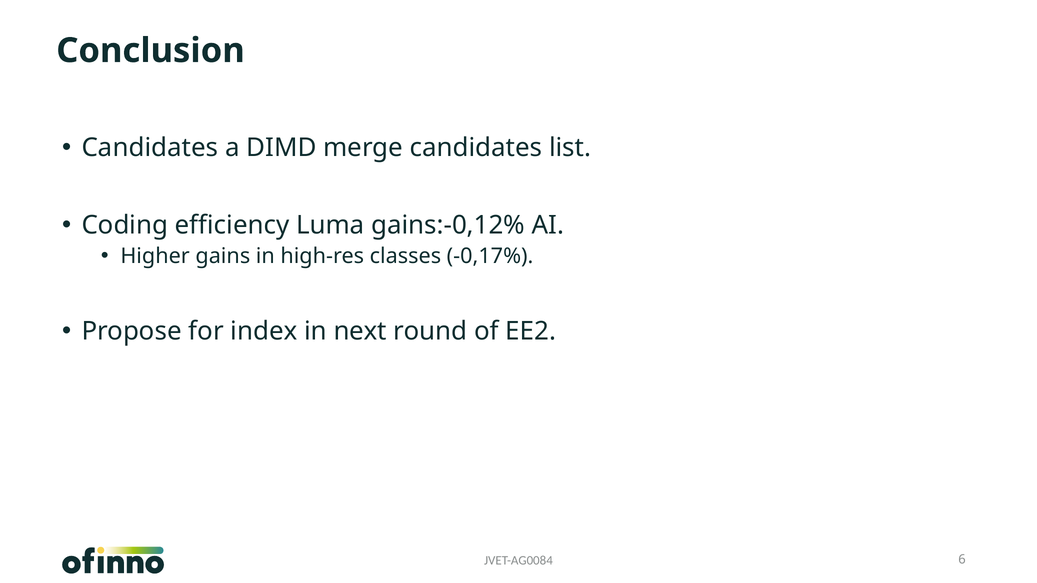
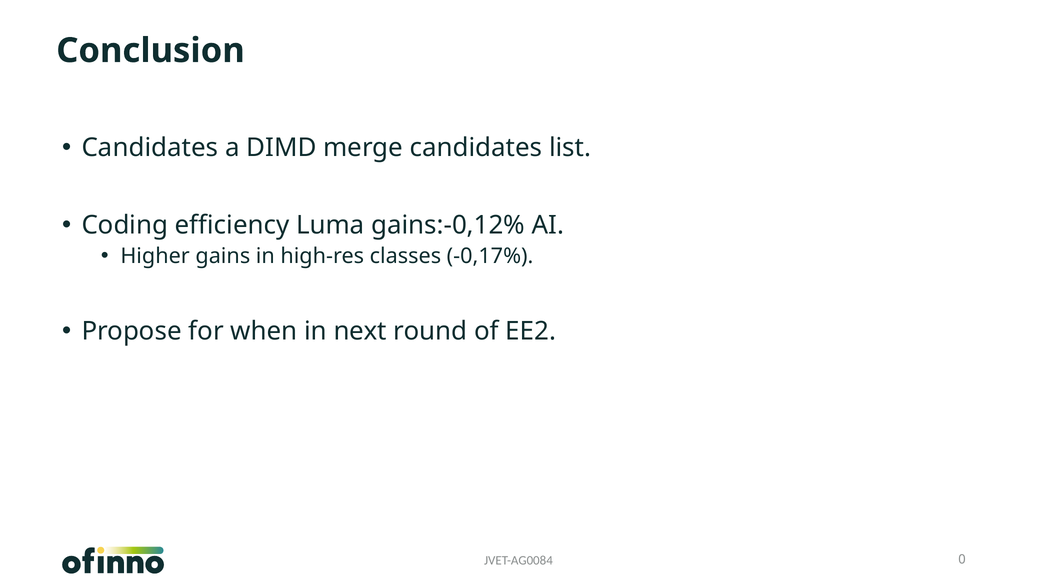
index: index -> when
6: 6 -> 0
